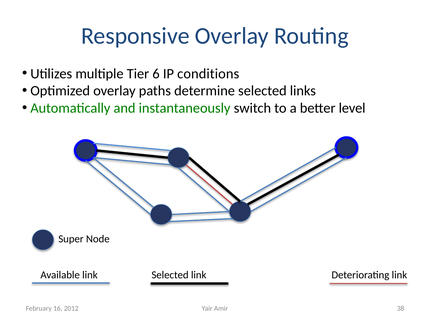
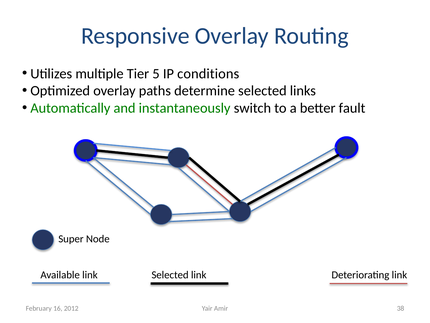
6: 6 -> 5
level: level -> fault
